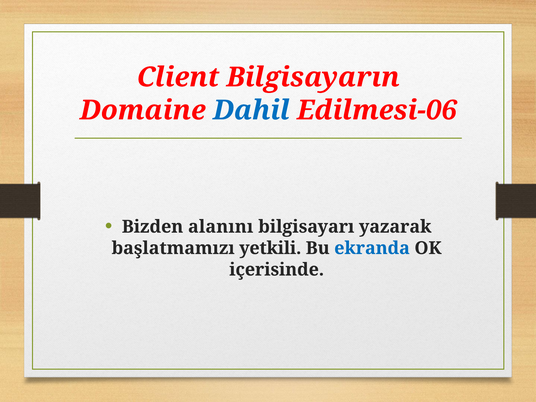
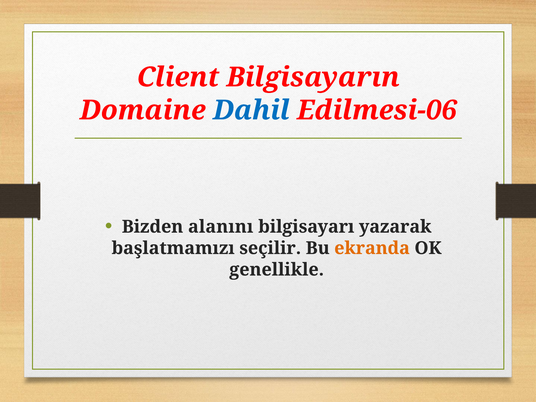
yetkili: yetkili -> seçilir
ekranda colour: blue -> orange
içerisinde: içerisinde -> genellikle
